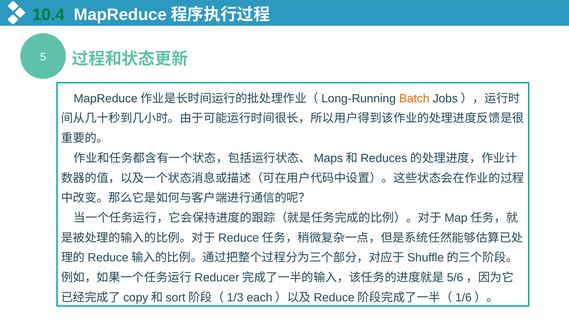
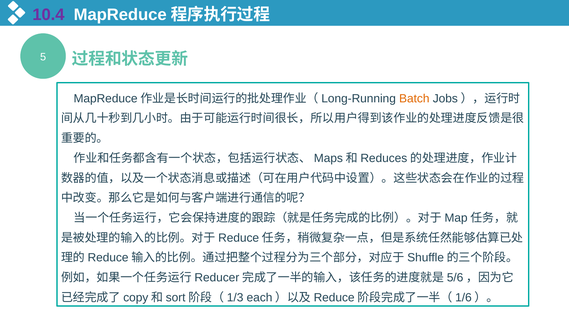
10.4 colour: green -> purple
